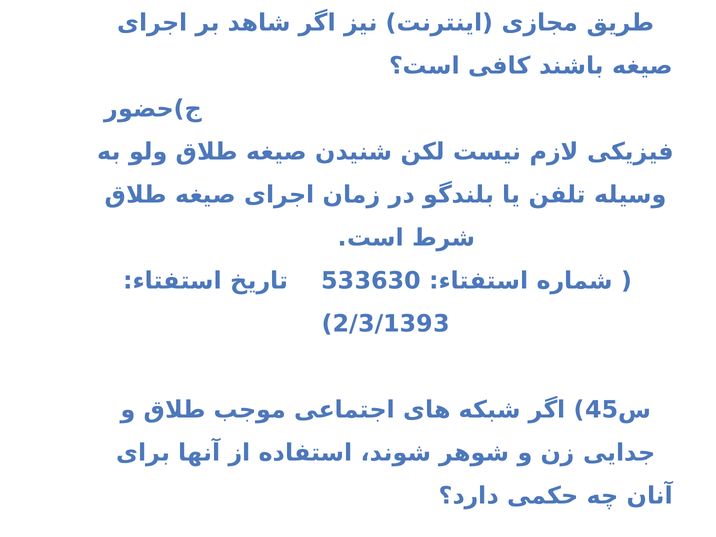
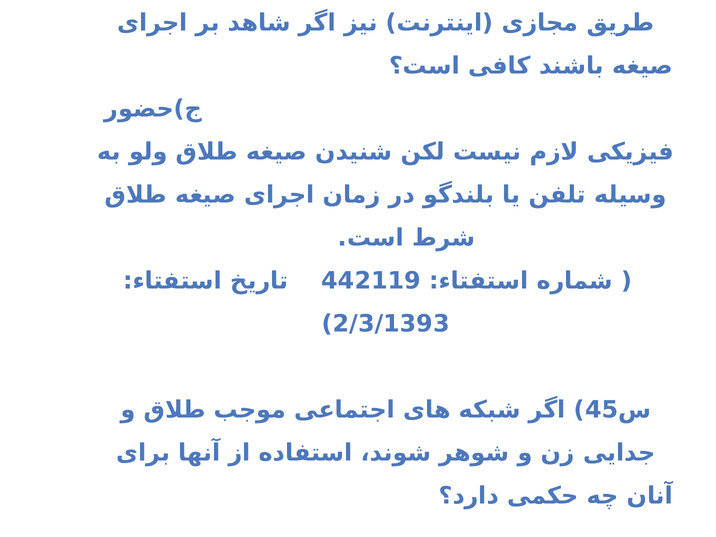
533630: 533630 -> 442119
